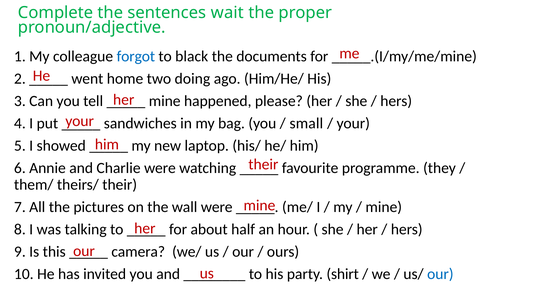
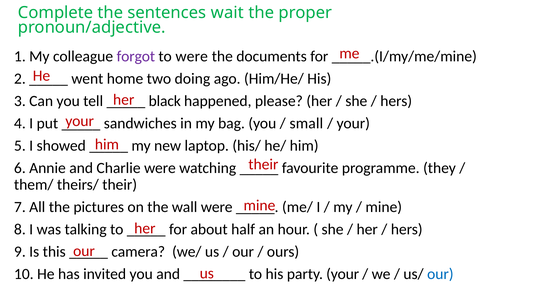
forgot colour: blue -> purple
to black: black -> were
mine at (165, 101): mine -> black
party shirt: shirt -> your
